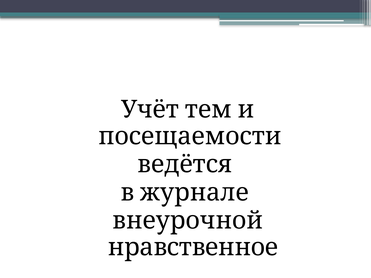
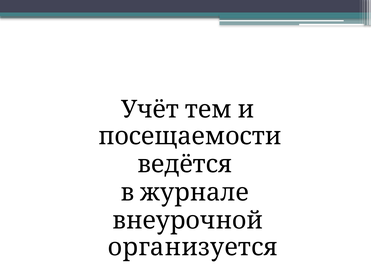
нравственное: нравственное -> организуется
